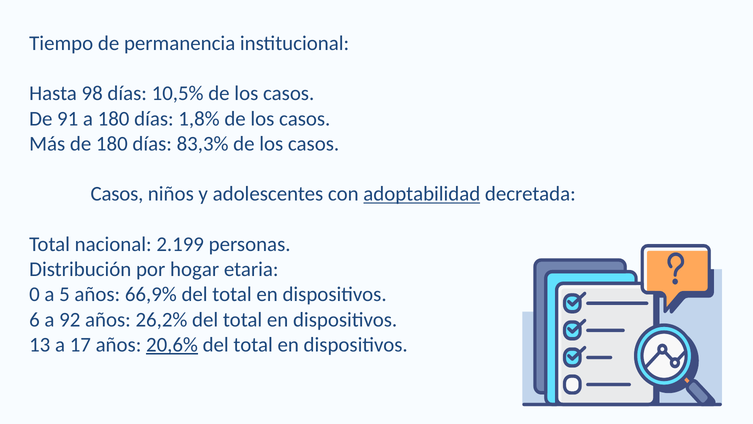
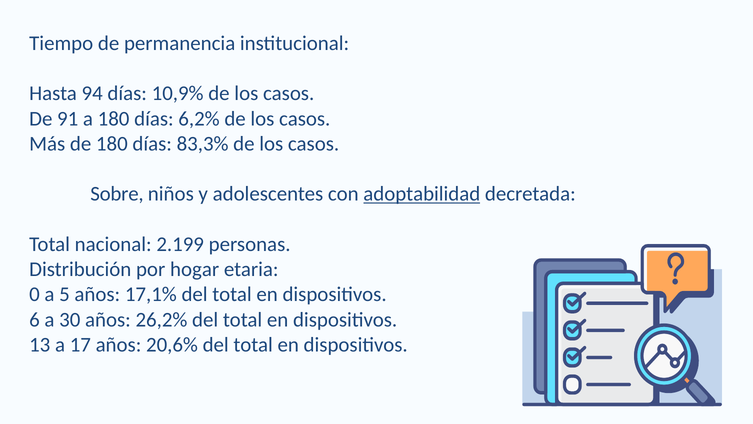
98: 98 -> 94
10,5%: 10,5% -> 10,9%
1,8%: 1,8% -> 6,2%
Casos at (117, 194): Casos -> Sobre
66,9%: 66,9% -> 17,1%
92: 92 -> 30
20,6% underline: present -> none
